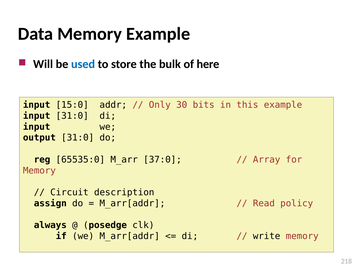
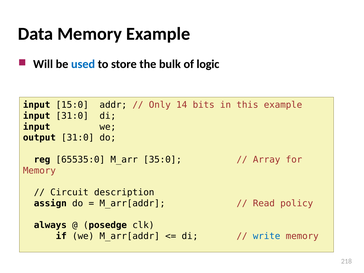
here: here -> logic
30: 30 -> 14
37:0: 37:0 -> 35:0
write colour: black -> blue
